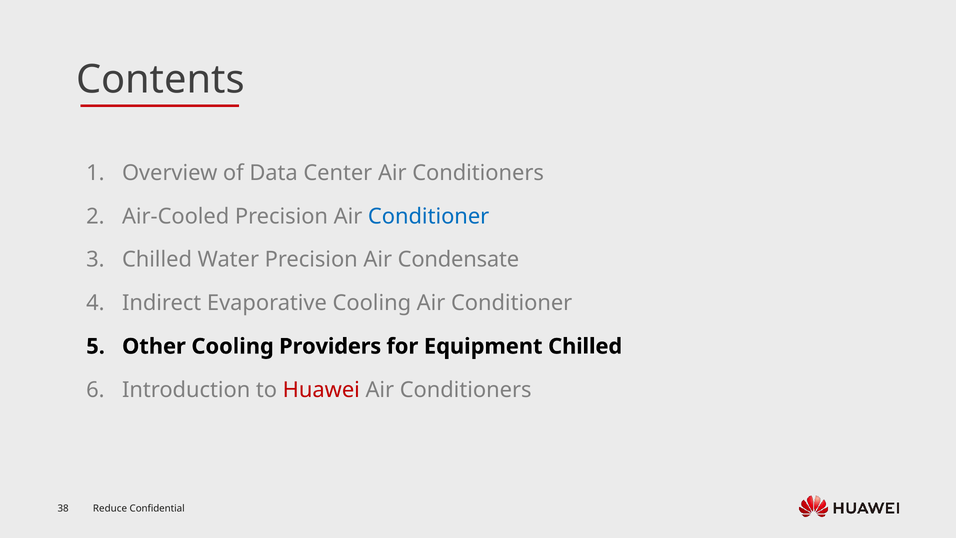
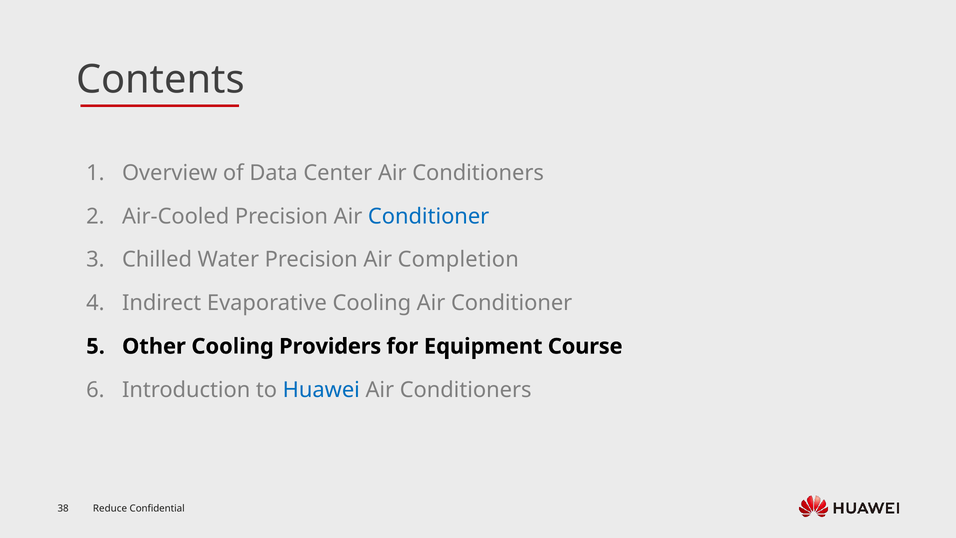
Condensate: Condensate -> Completion
Equipment Chilled: Chilled -> Course
Huawei colour: red -> blue
